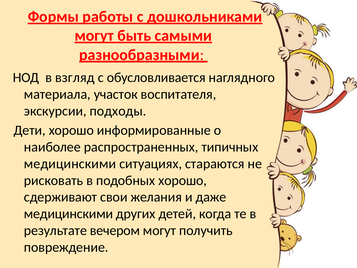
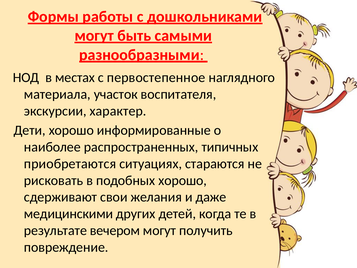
взгляд: взгляд -> местах
обусловливается: обусловливается -> первостепенное
подходы: подходы -> характер
медицинскими at (70, 164): медицинскими -> приобретаются
